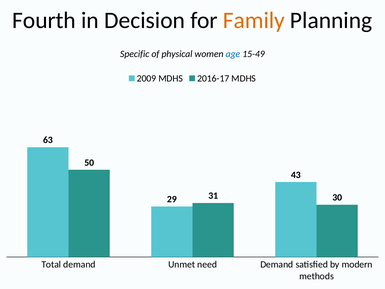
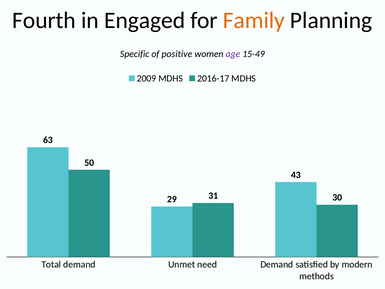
Decision: Decision -> Engaged
physical: physical -> positive
age colour: blue -> purple
